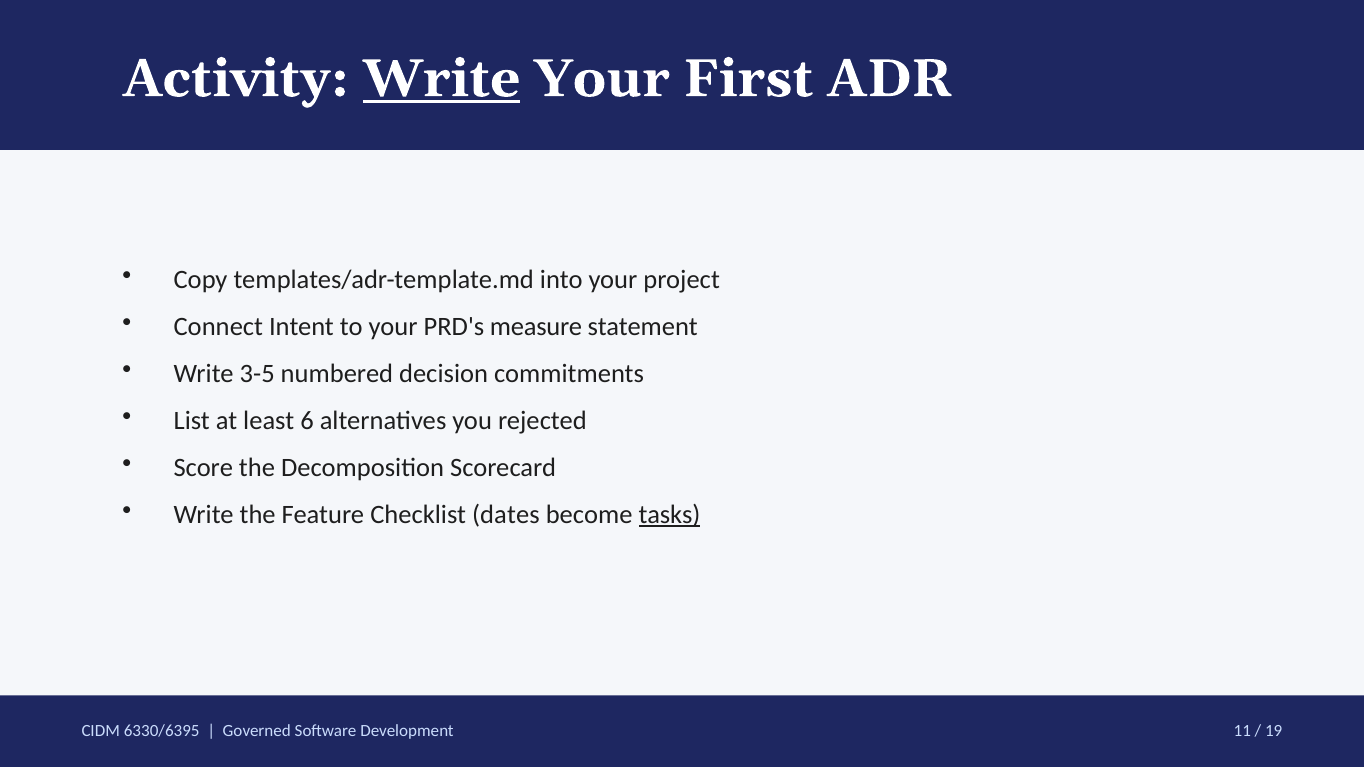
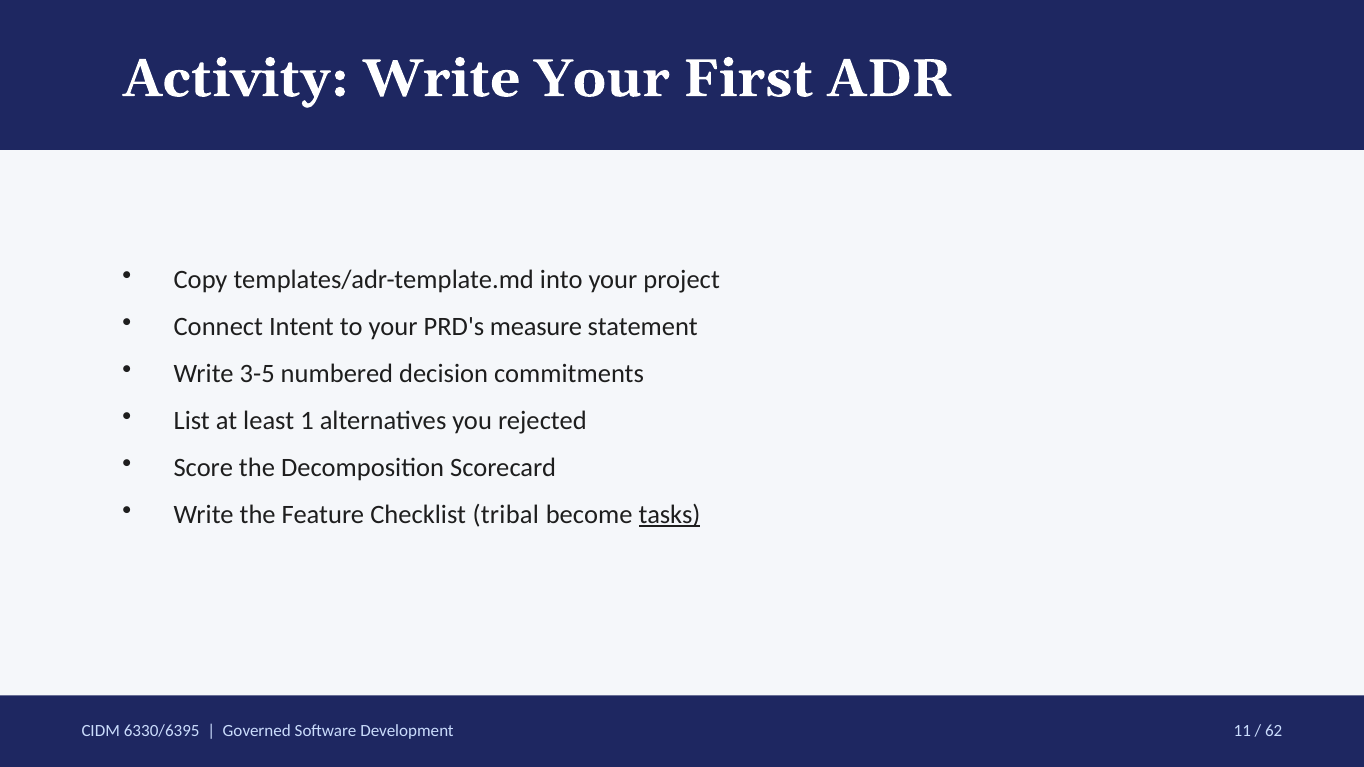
Write at (442, 79) underline: present -> none
6: 6 -> 1
dates: dates -> tribal
19: 19 -> 62
